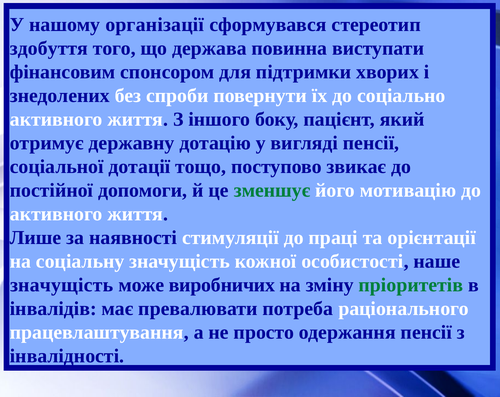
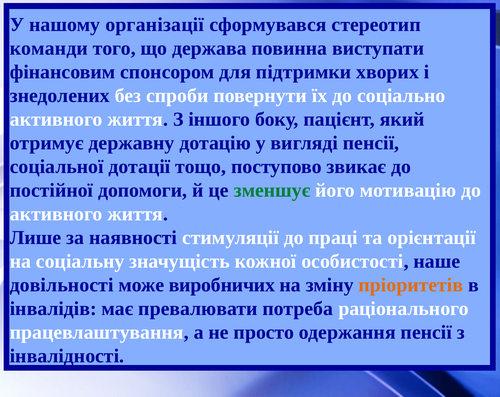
здобуття: здобуття -> команди
значущість at (62, 286): значущість -> довільності
пріоритетів colour: green -> orange
